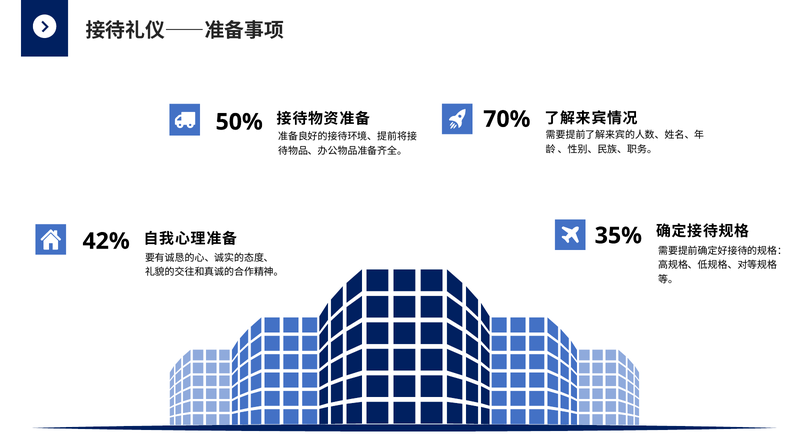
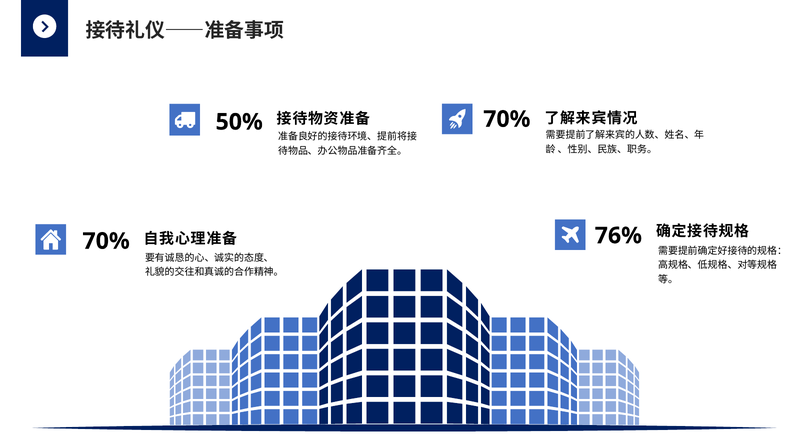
35%: 35% -> 76%
42% at (106, 241): 42% -> 70%
